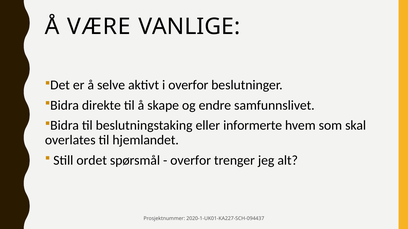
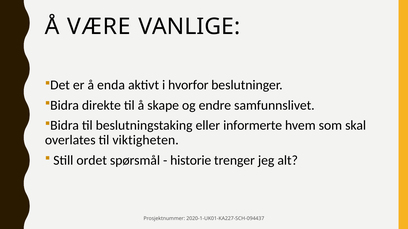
selve: selve -> enda
i overfor: overfor -> hvorfor
hjemlandet: hjemlandet -> viktigheten
overfor at (191, 161): overfor -> historie
